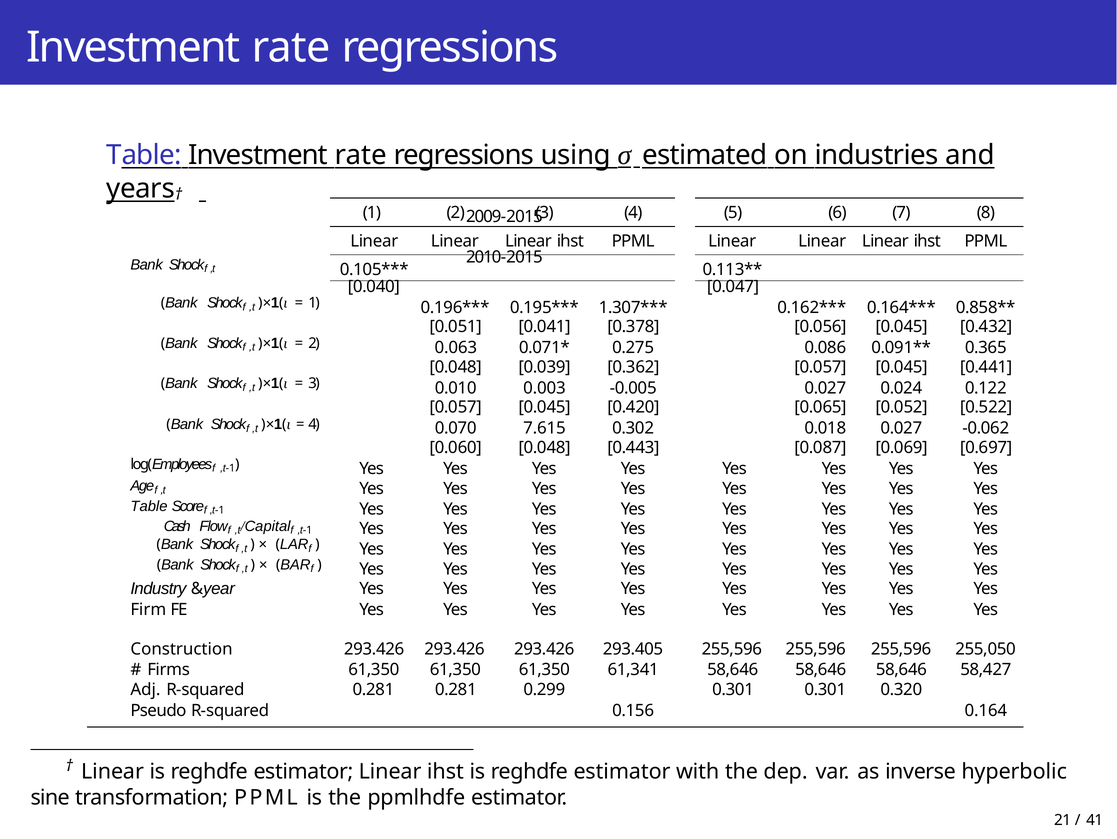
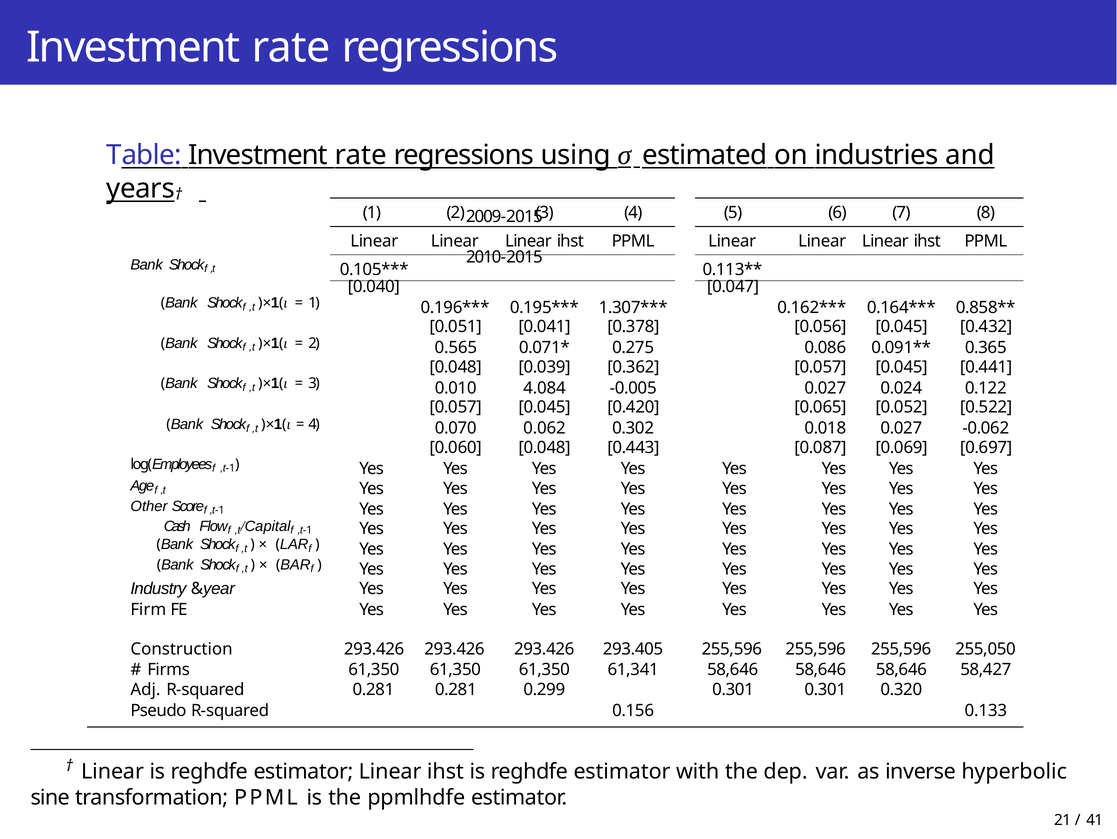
0.063: 0.063 -> 0.565
0.003: 0.003 -> 4.084
7.615: 7.615 -> 0.062
Table at (149, 506): Table -> Other
0.164: 0.164 -> 0.133
